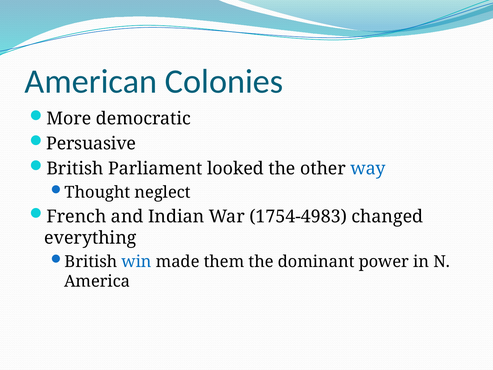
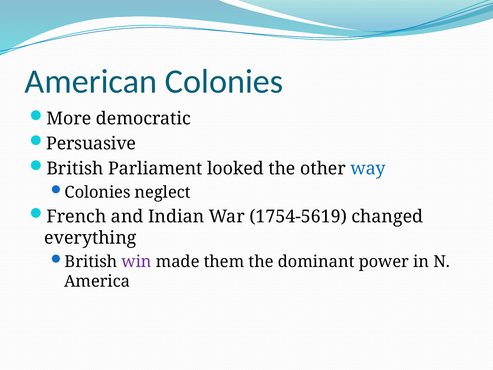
Thought at (98, 192): Thought -> Colonies
1754-4983: 1754-4983 -> 1754-5619
win colour: blue -> purple
